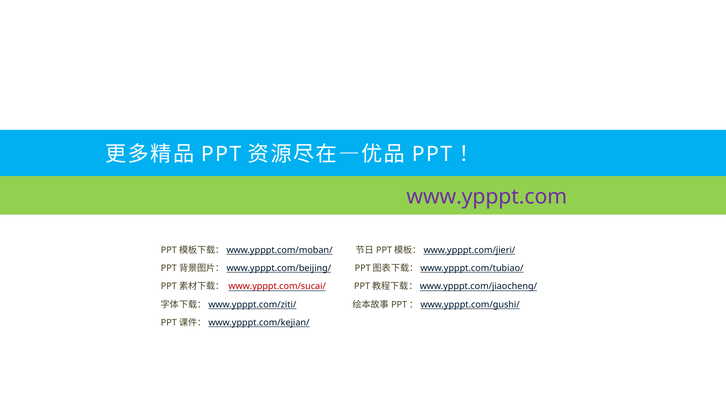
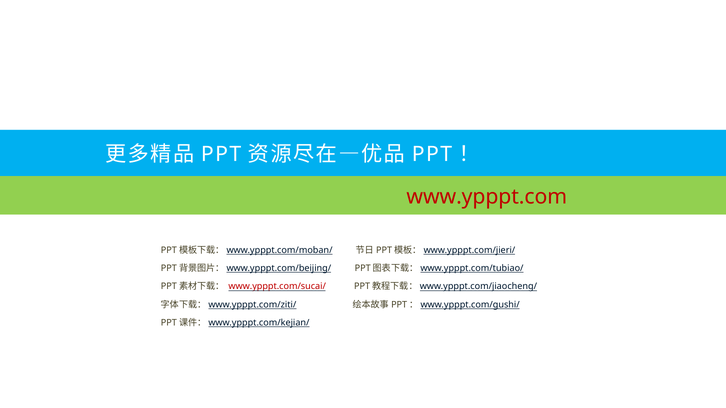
www.ypppt.com colour: purple -> red
